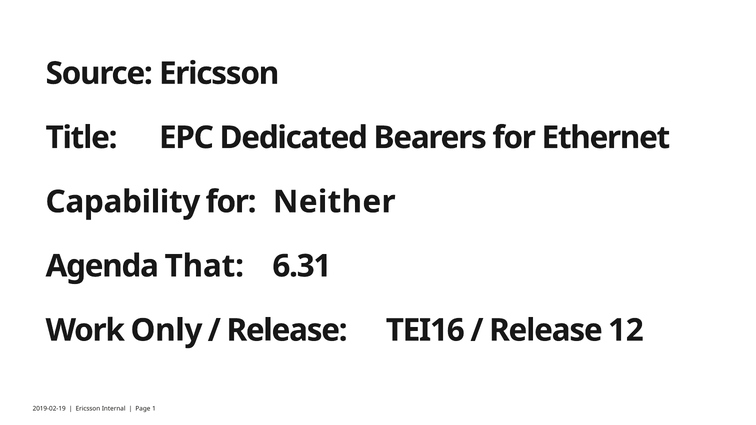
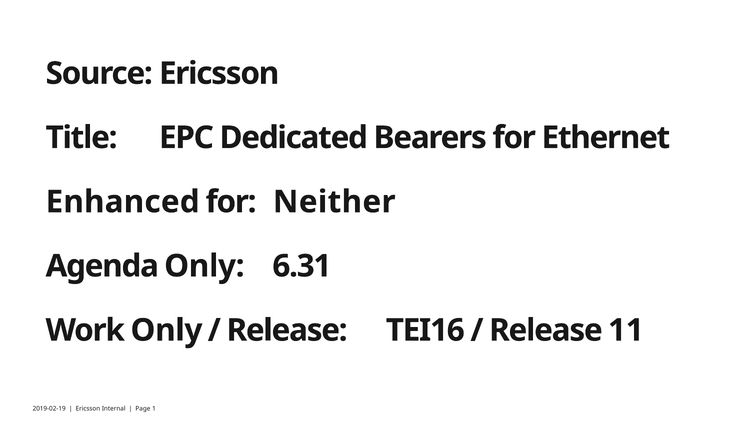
Capability: Capability -> Enhanced
Agenda That: That -> Only
12: 12 -> 11
